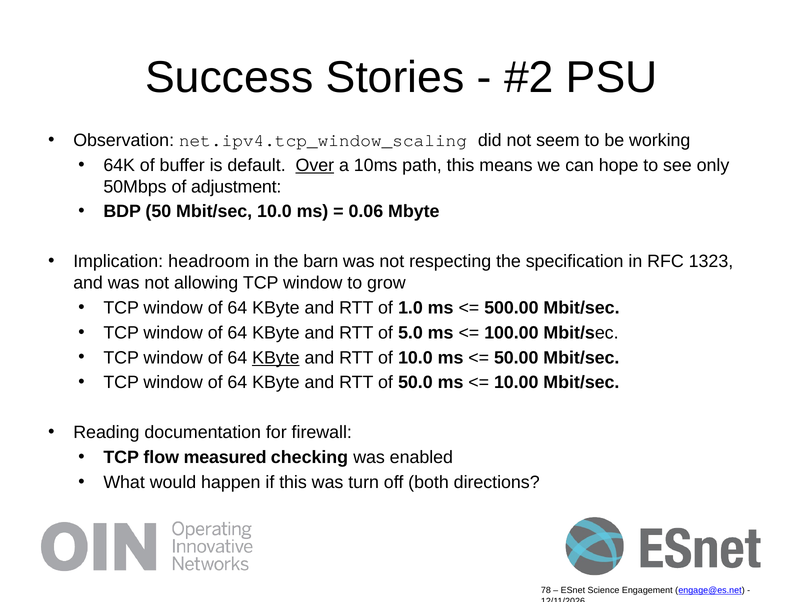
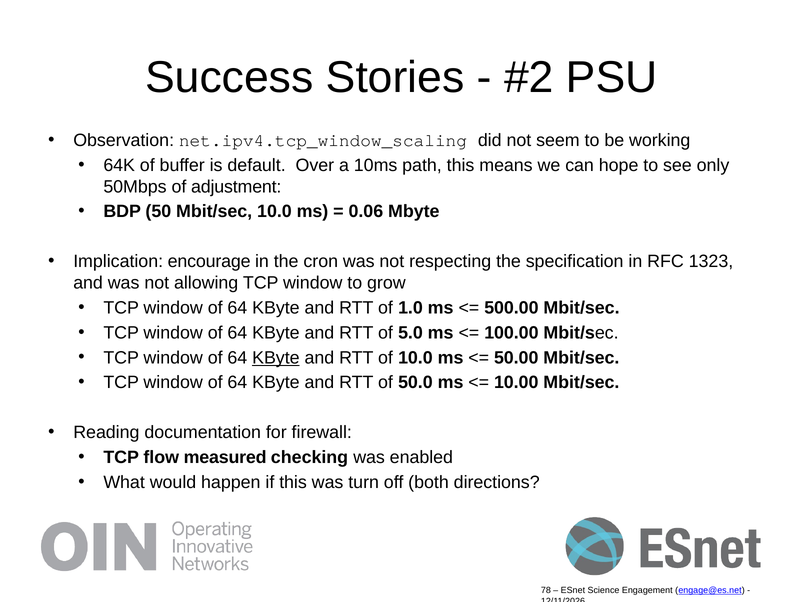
Over underline: present -> none
headroom: headroom -> encourage
barn: barn -> cron
